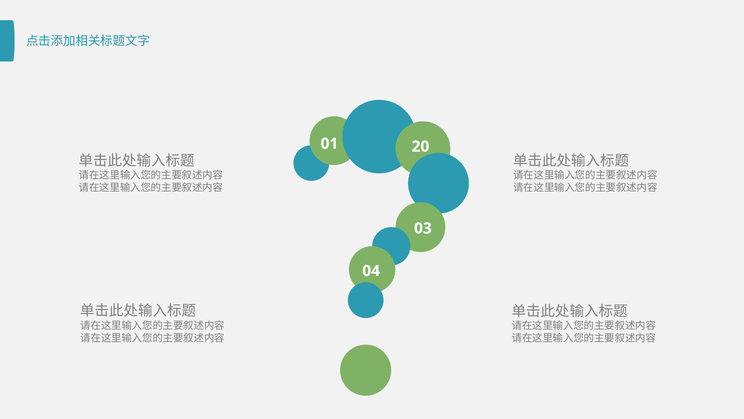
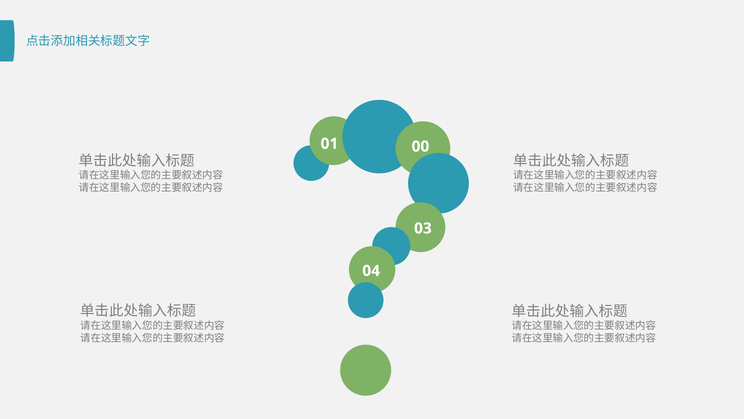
20: 20 -> 00
